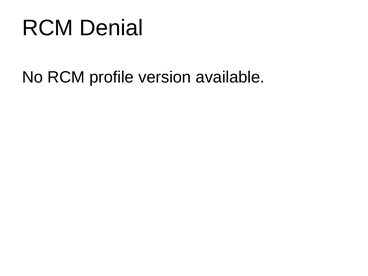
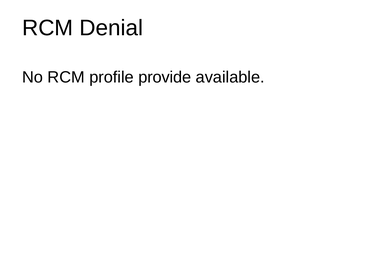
version: version -> provide
